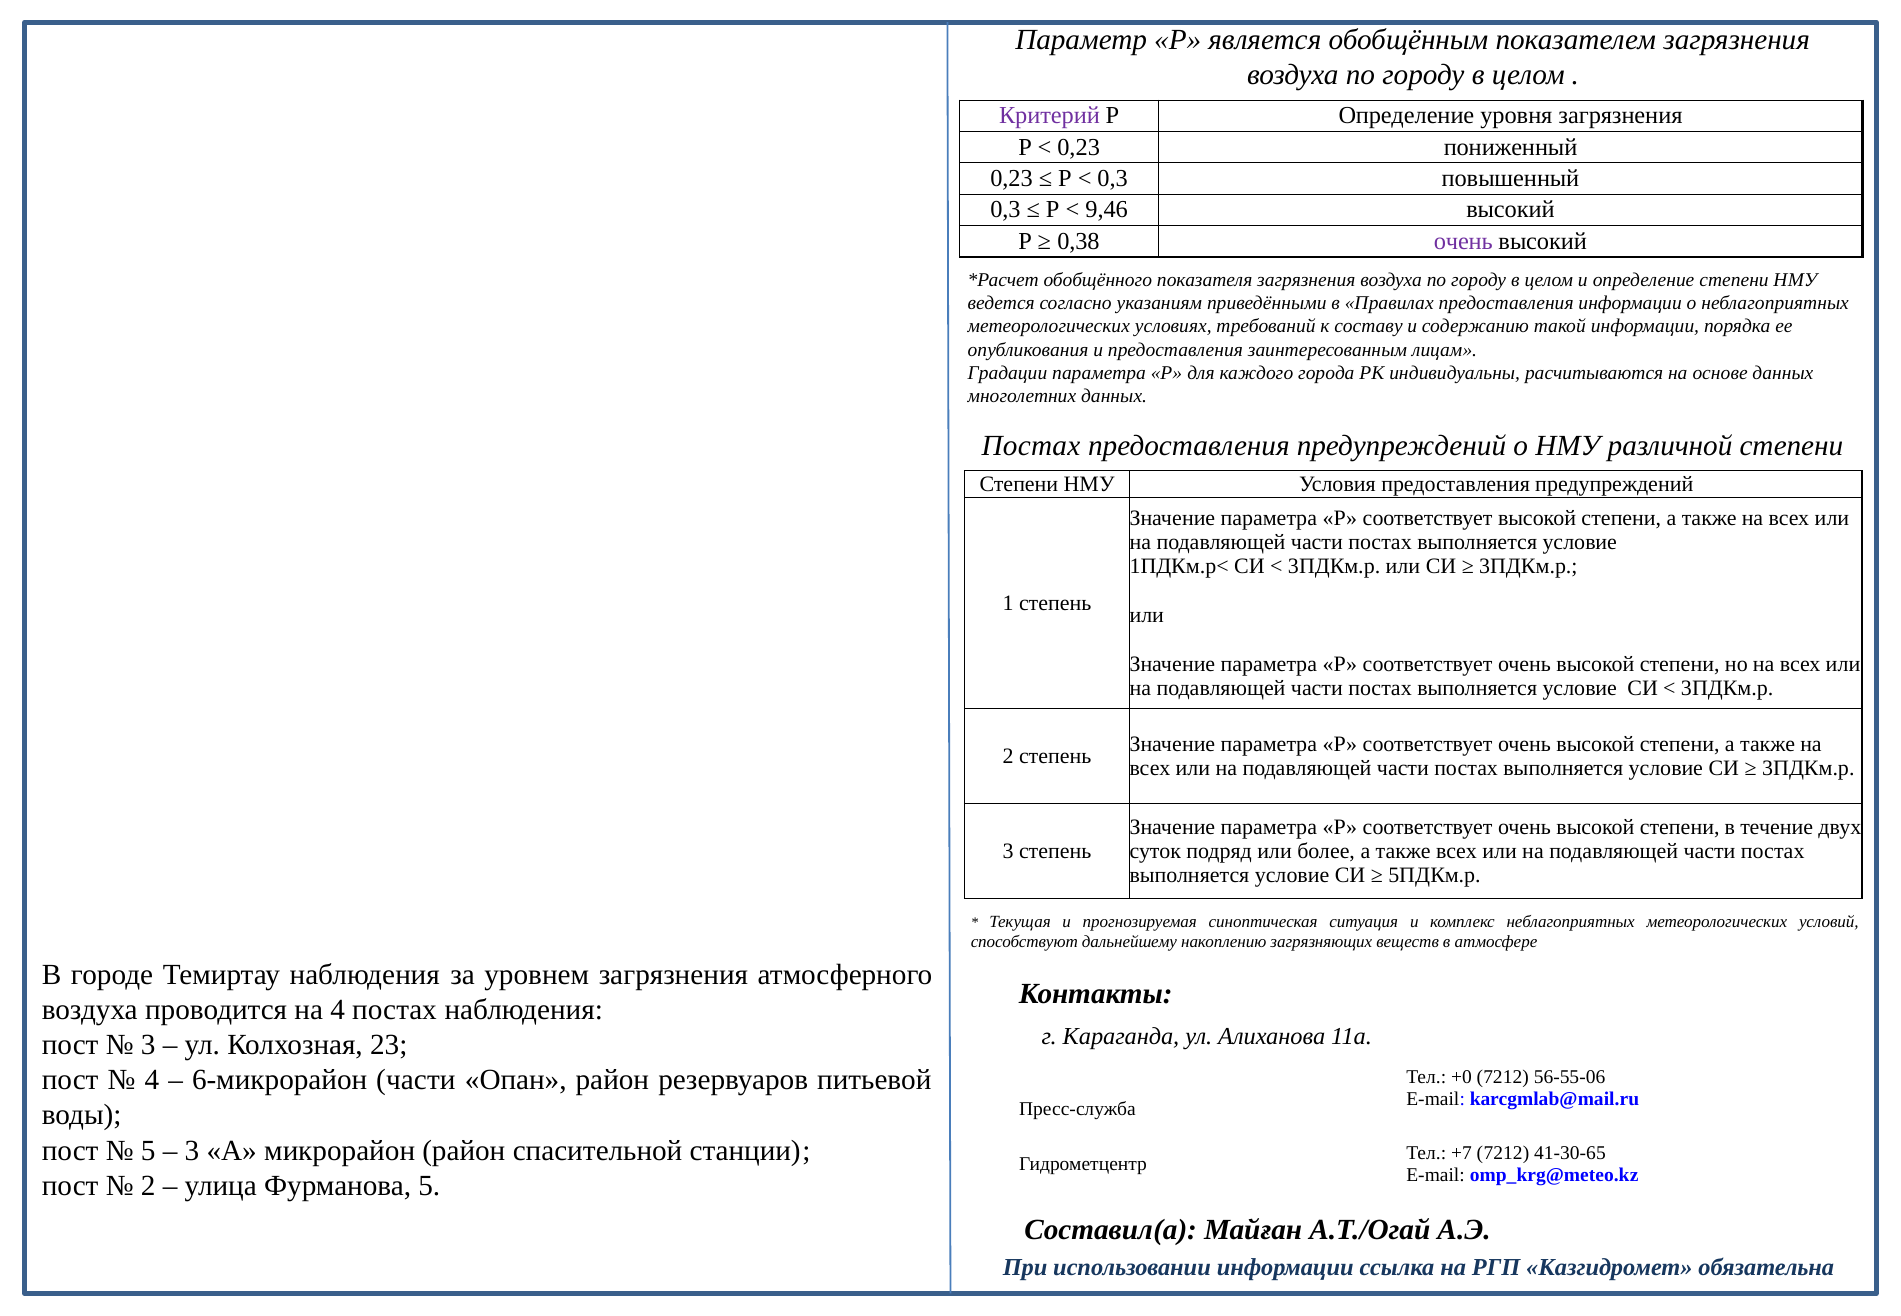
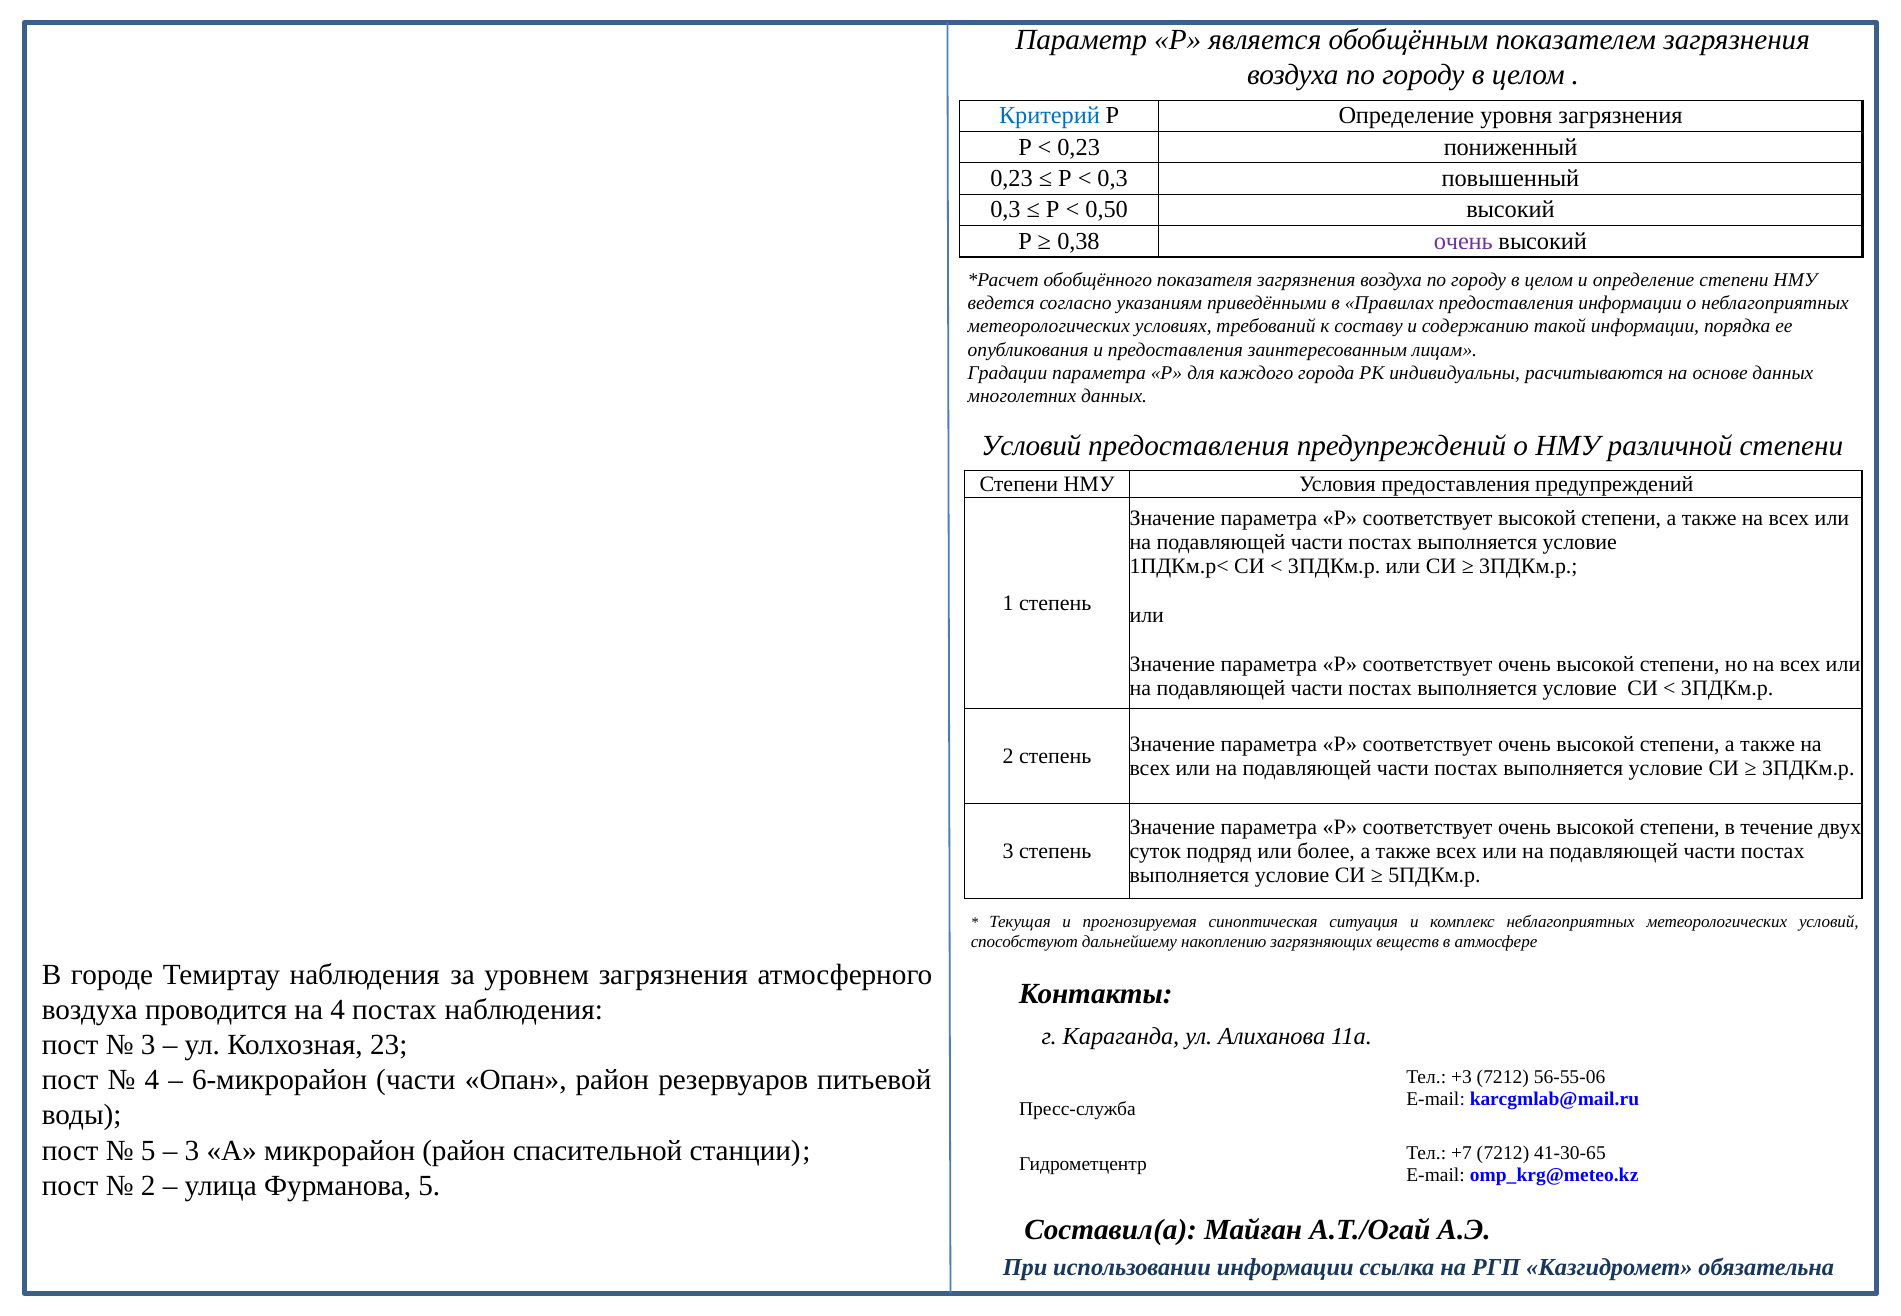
Критерий colour: purple -> blue
9,46: 9,46 -> 0,50
Постах at (1031, 446): Постах -> Условий
+0: +0 -> +3
